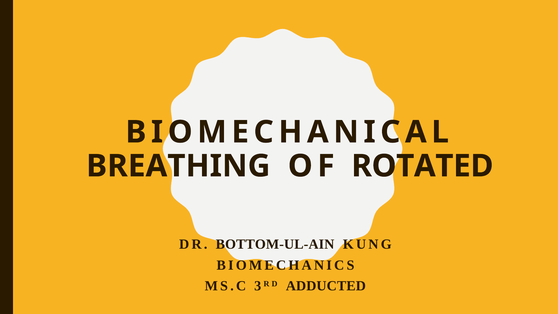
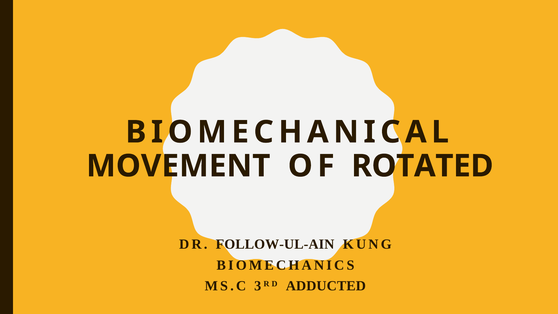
BREATHING: BREATHING -> MOVEMENT
BOTTOM-UL-AIN: BOTTOM-UL-AIN -> FOLLOW-UL-AIN
